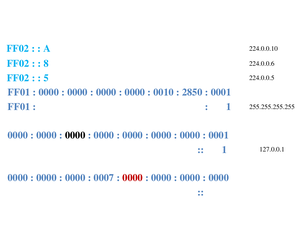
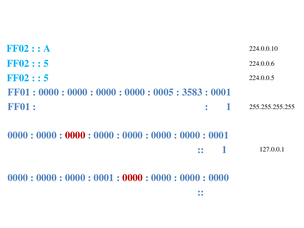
8 at (46, 64): 8 -> 5
0010: 0010 -> 0005
2850: 2850 -> 3583
0000 at (75, 135) colour: black -> red
0007 at (104, 178): 0007 -> 0001
